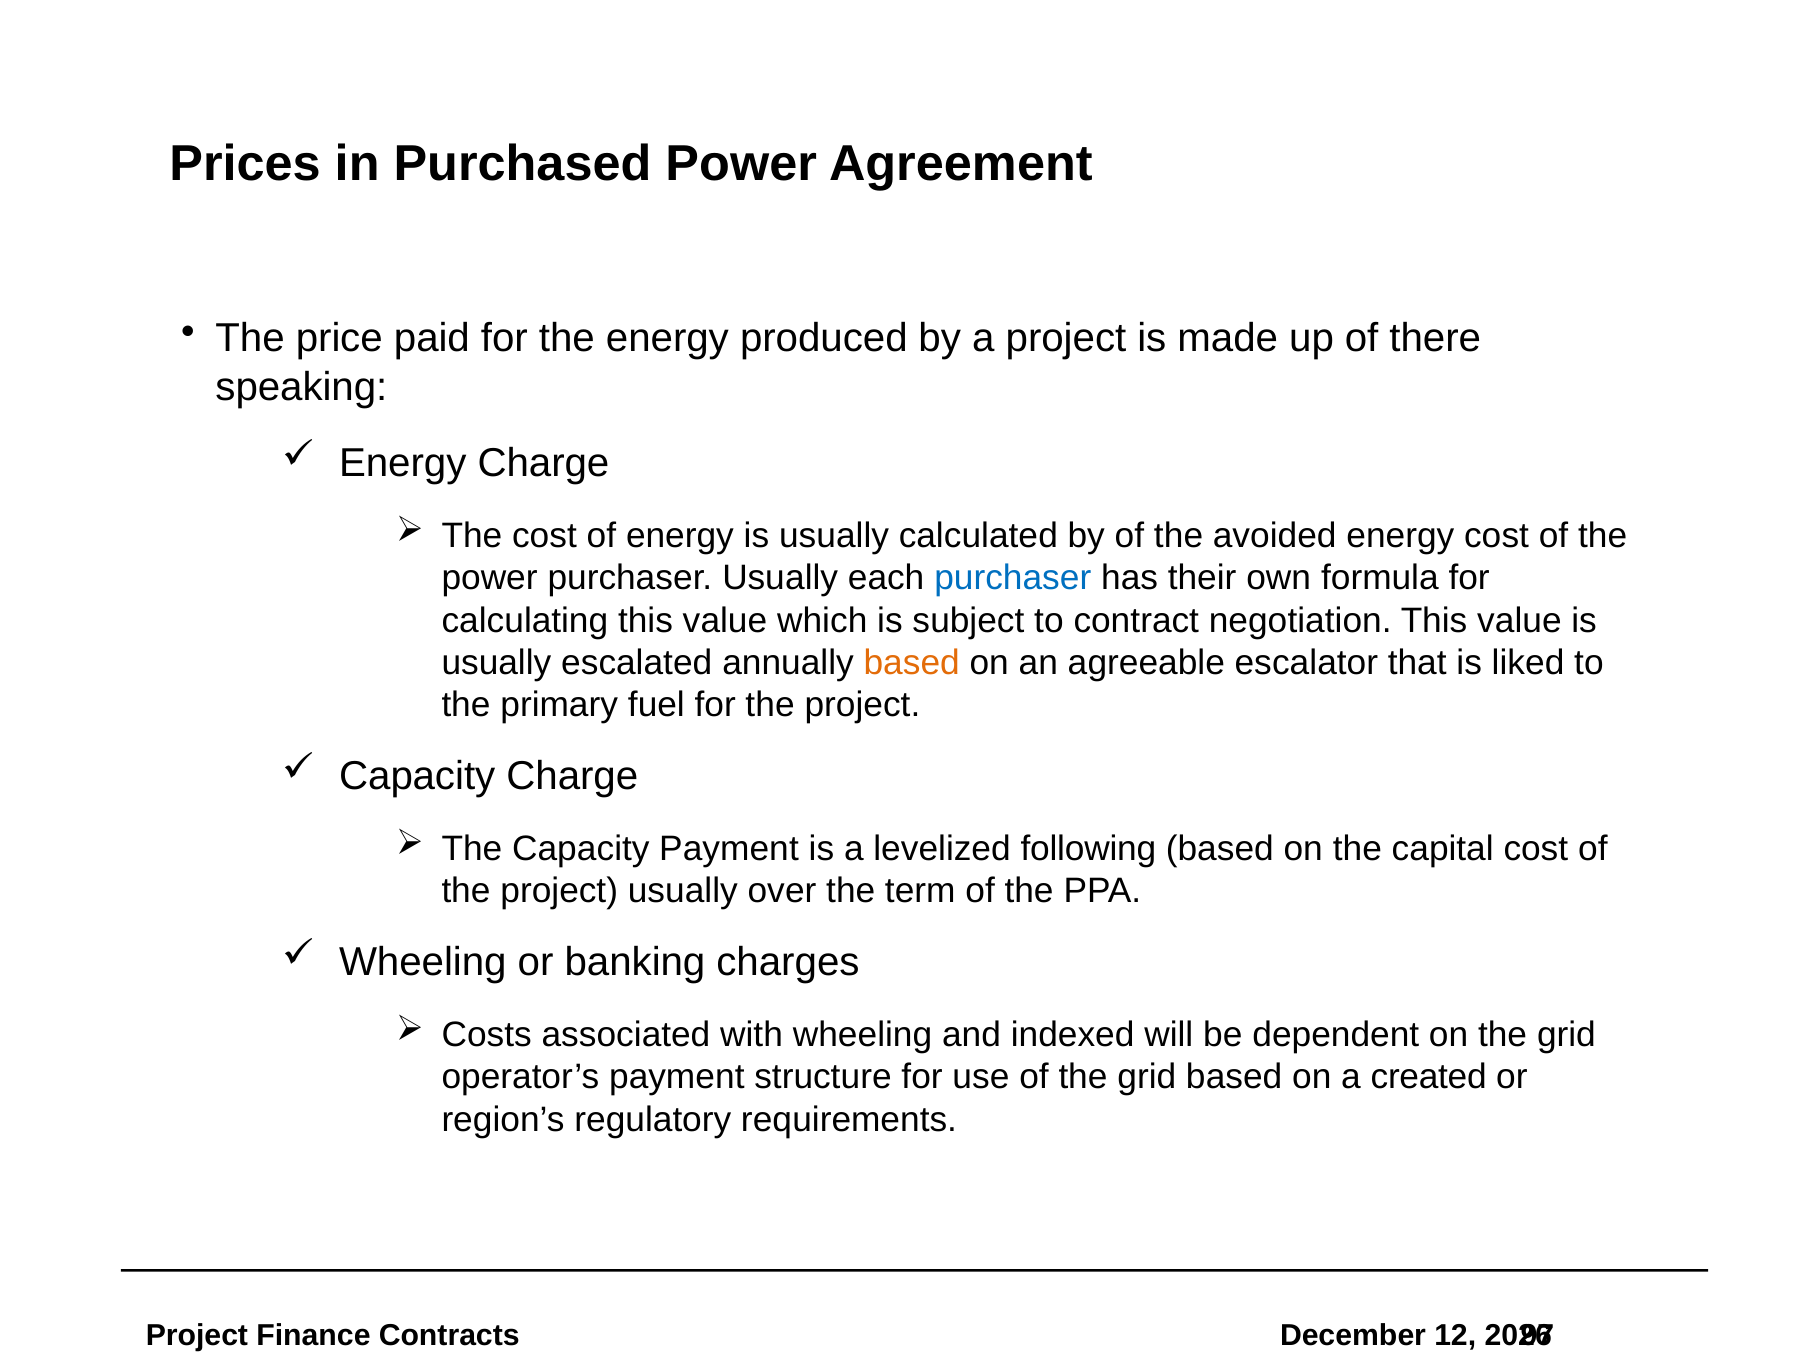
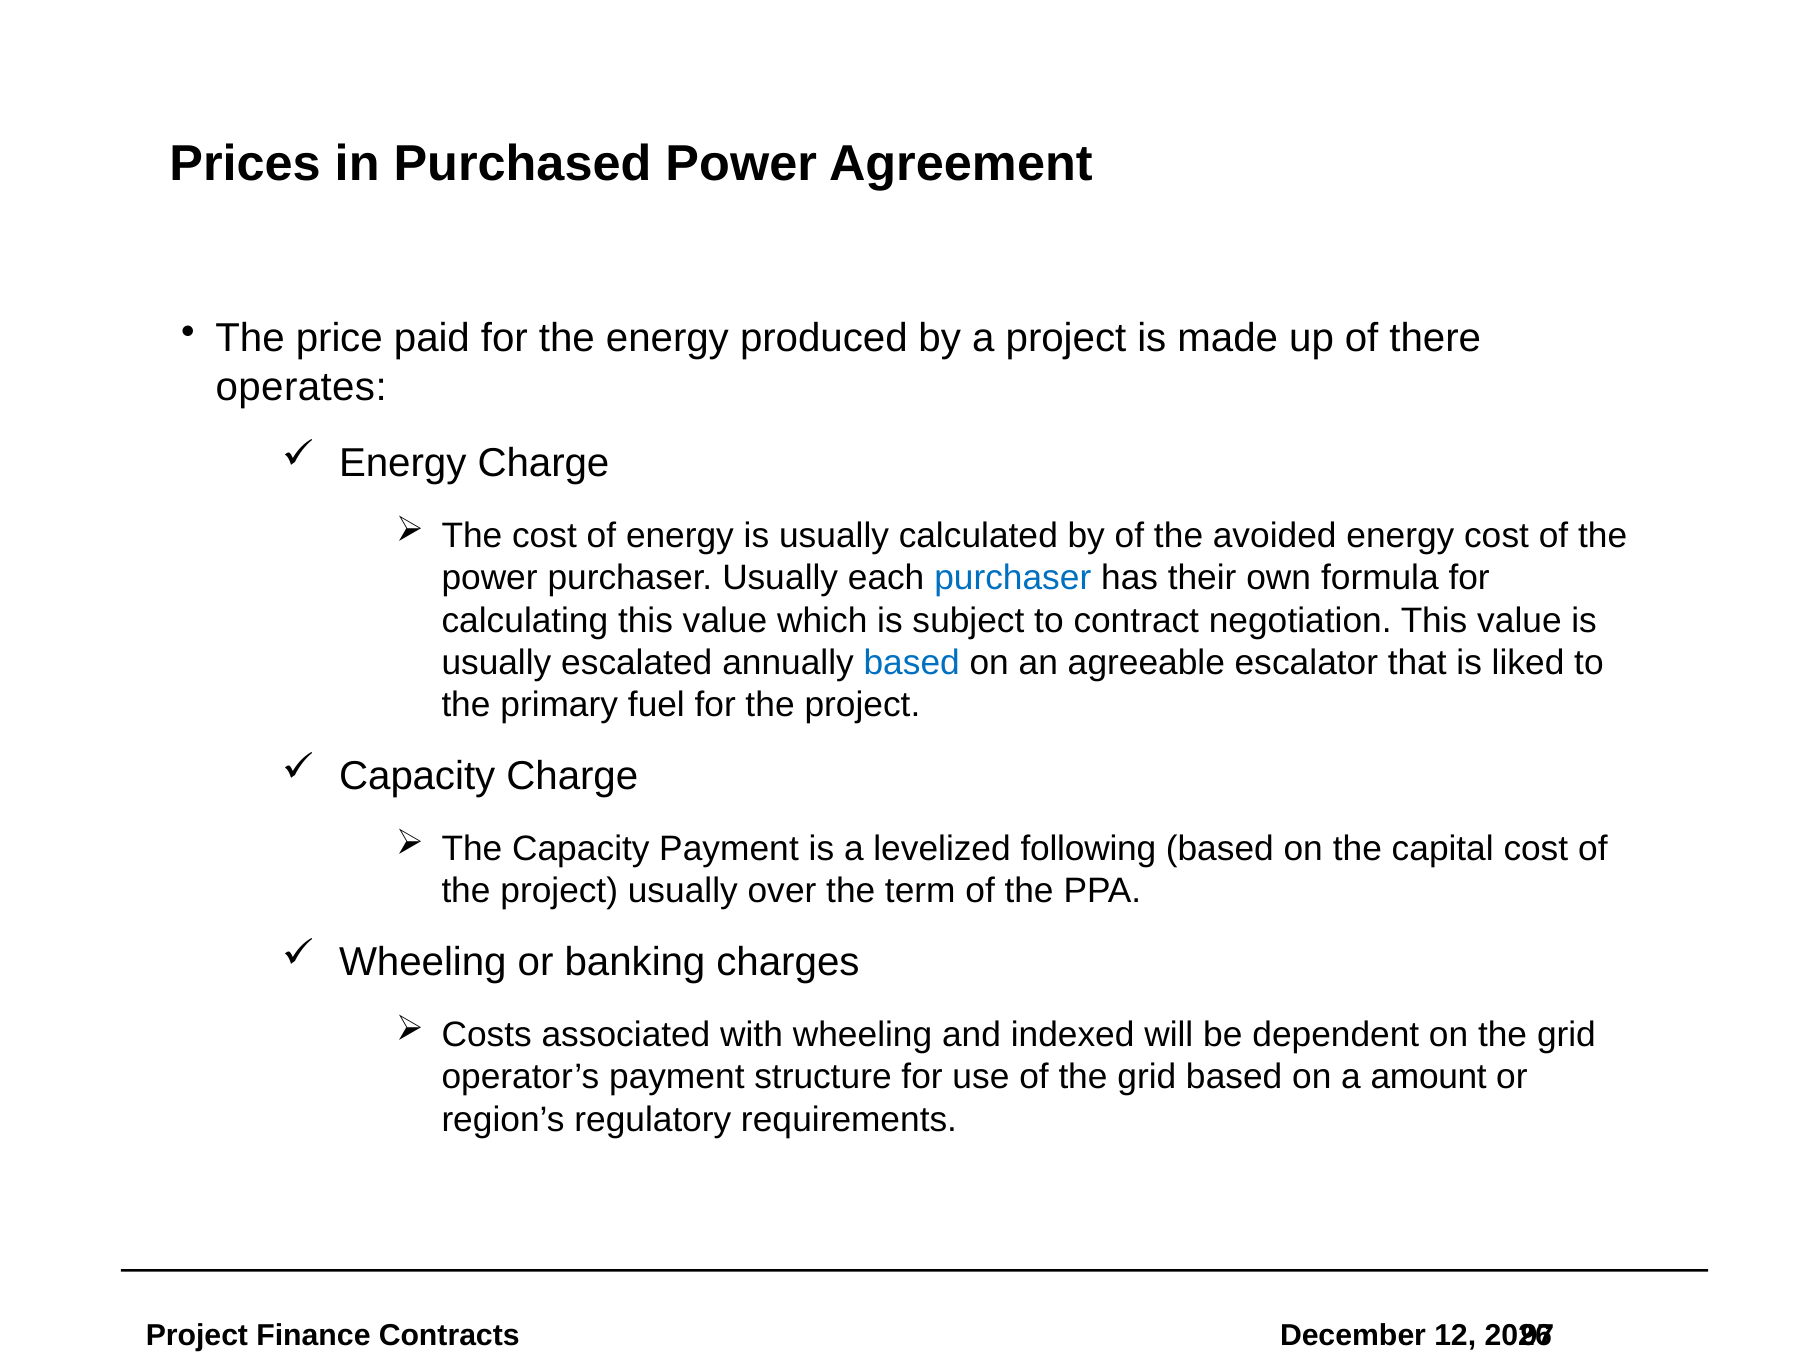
speaking: speaking -> operates
based at (912, 663) colour: orange -> blue
created: created -> amount
